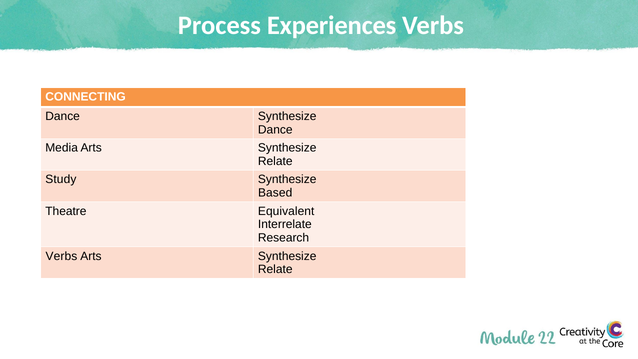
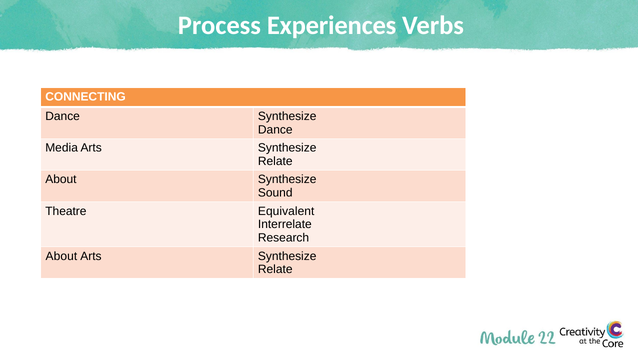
Study at (61, 179): Study -> About
Based: Based -> Sound
Verbs at (61, 256): Verbs -> About
